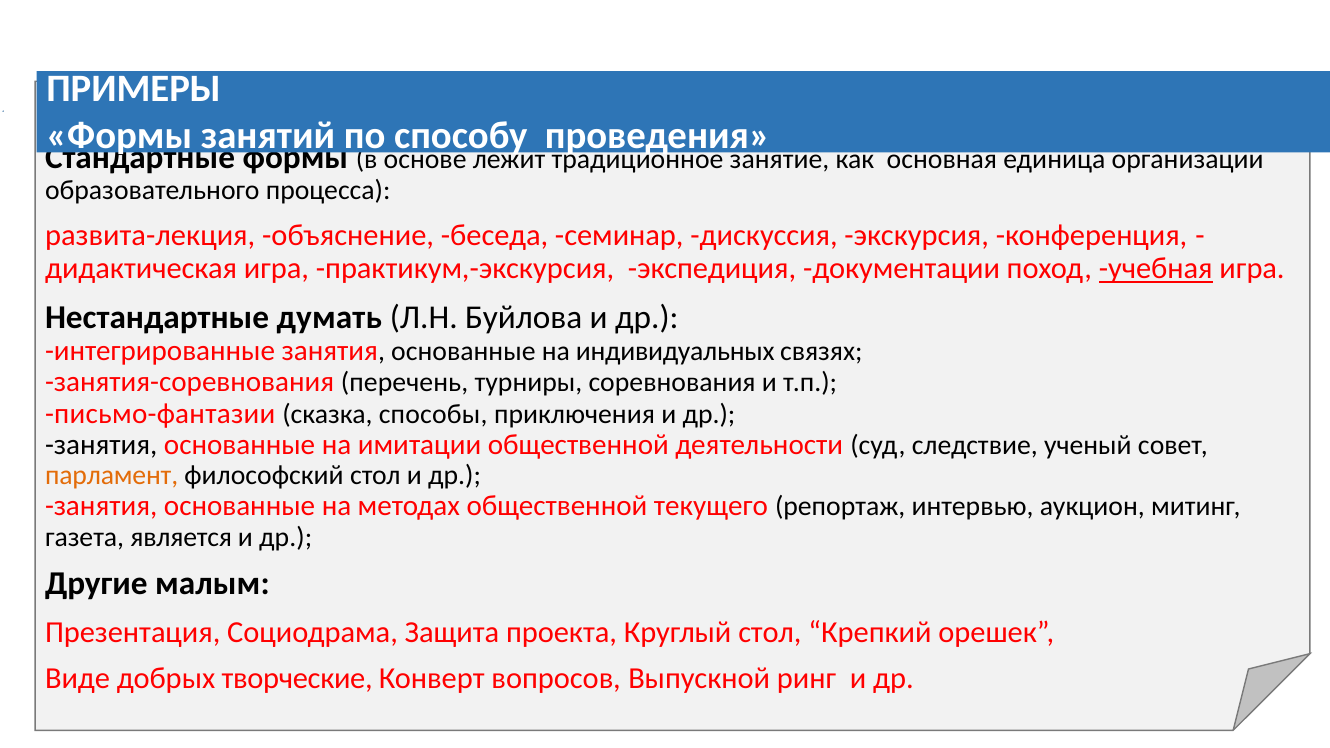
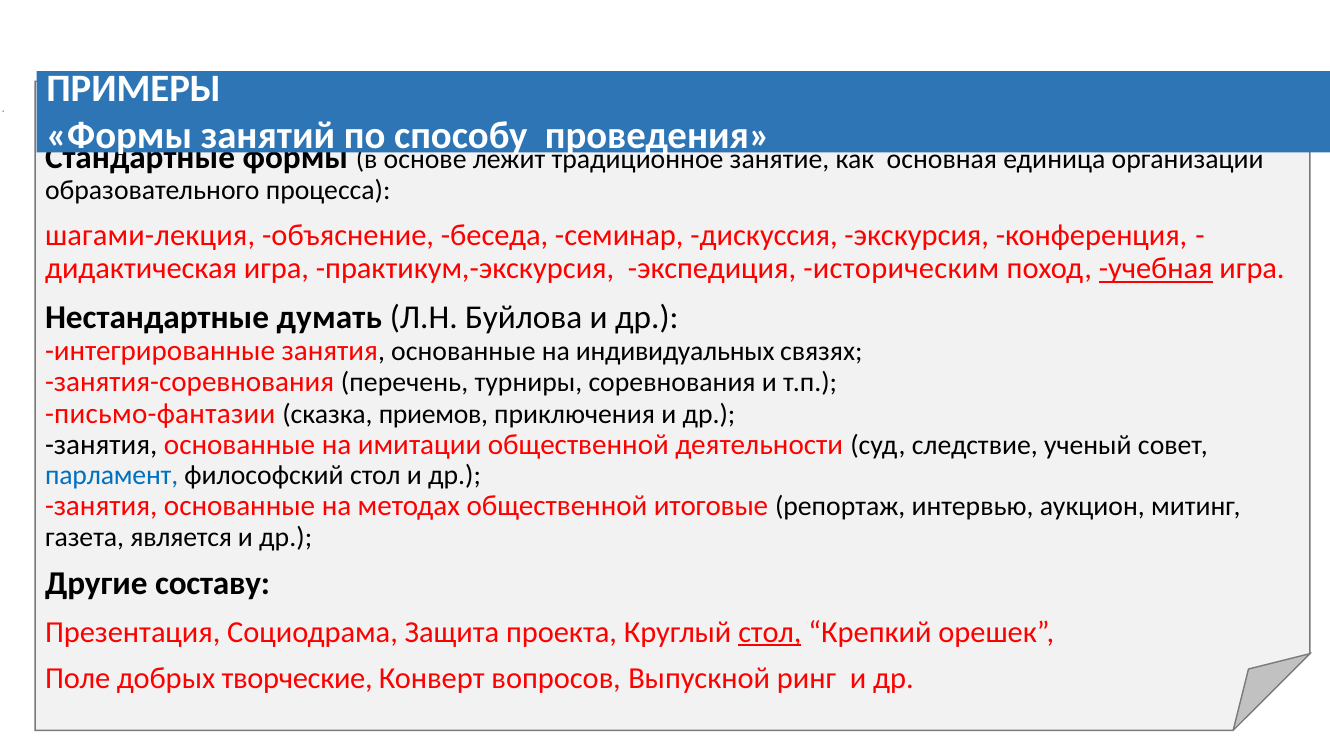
развита-лекция: развита-лекция -> шагами-лекция
документации: документации -> историческим
способы: способы -> приемов
парламент colour: orange -> blue
текущего: текущего -> итоговые
малым: малым -> составу
стол at (770, 632) underline: none -> present
Виде: Виде -> Поле
